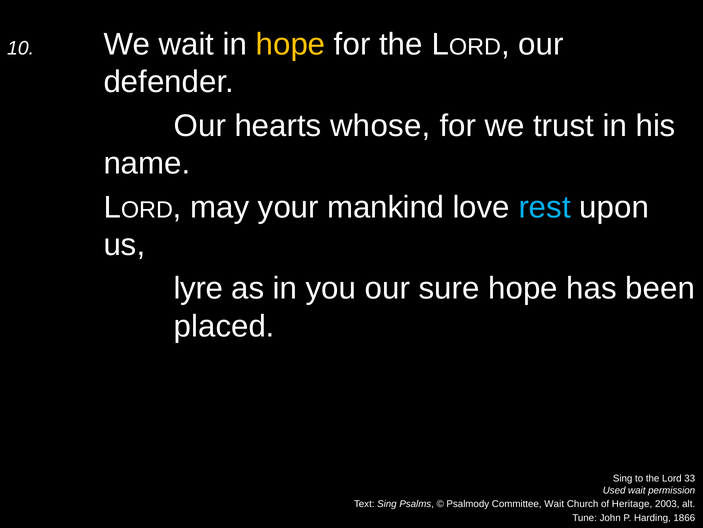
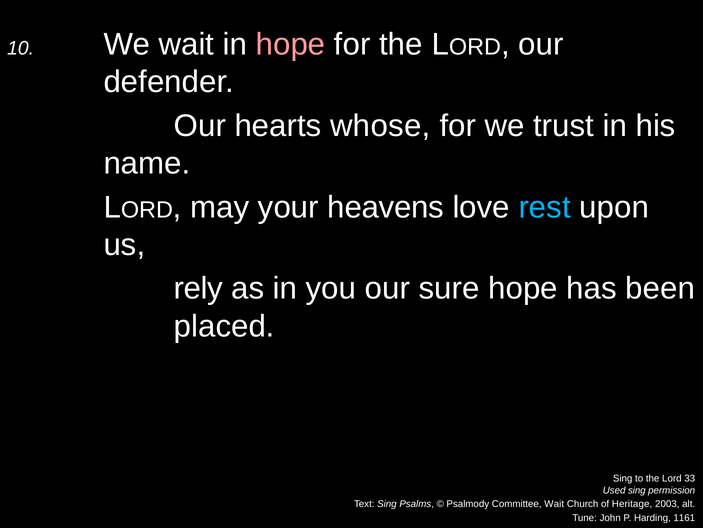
hope at (291, 44) colour: yellow -> pink
mankind: mankind -> heavens
lyre: lyre -> rely
Used wait: wait -> sing
1866: 1866 -> 1161
